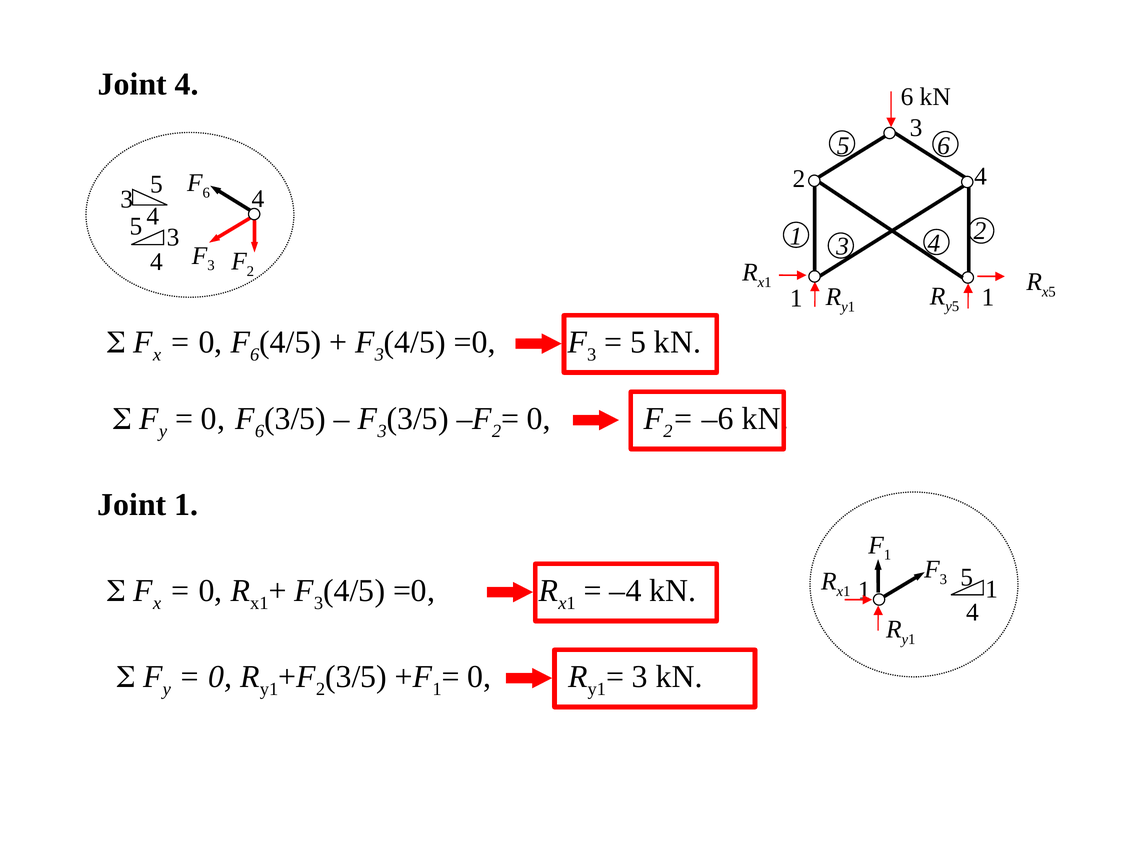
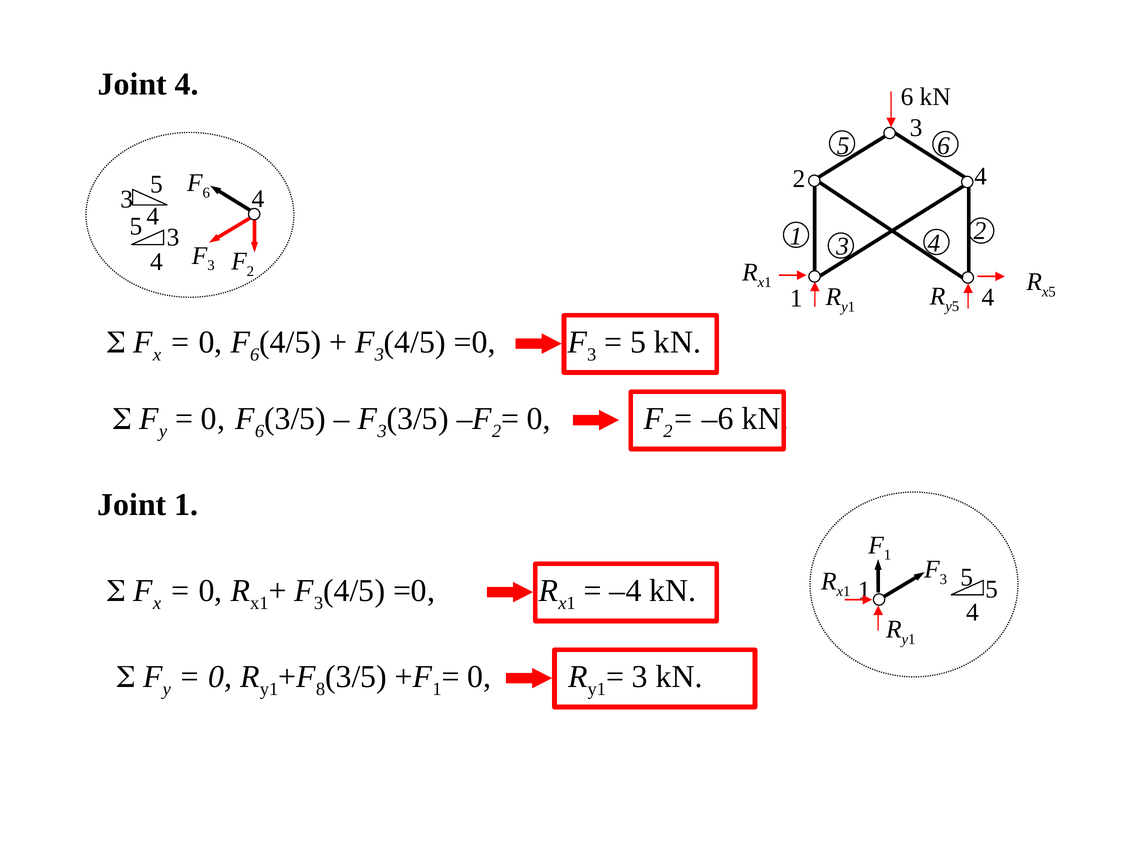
1 at (988, 297): 1 -> 4
1 at (992, 590): 1 -> 5
2 at (321, 689): 2 -> 8
